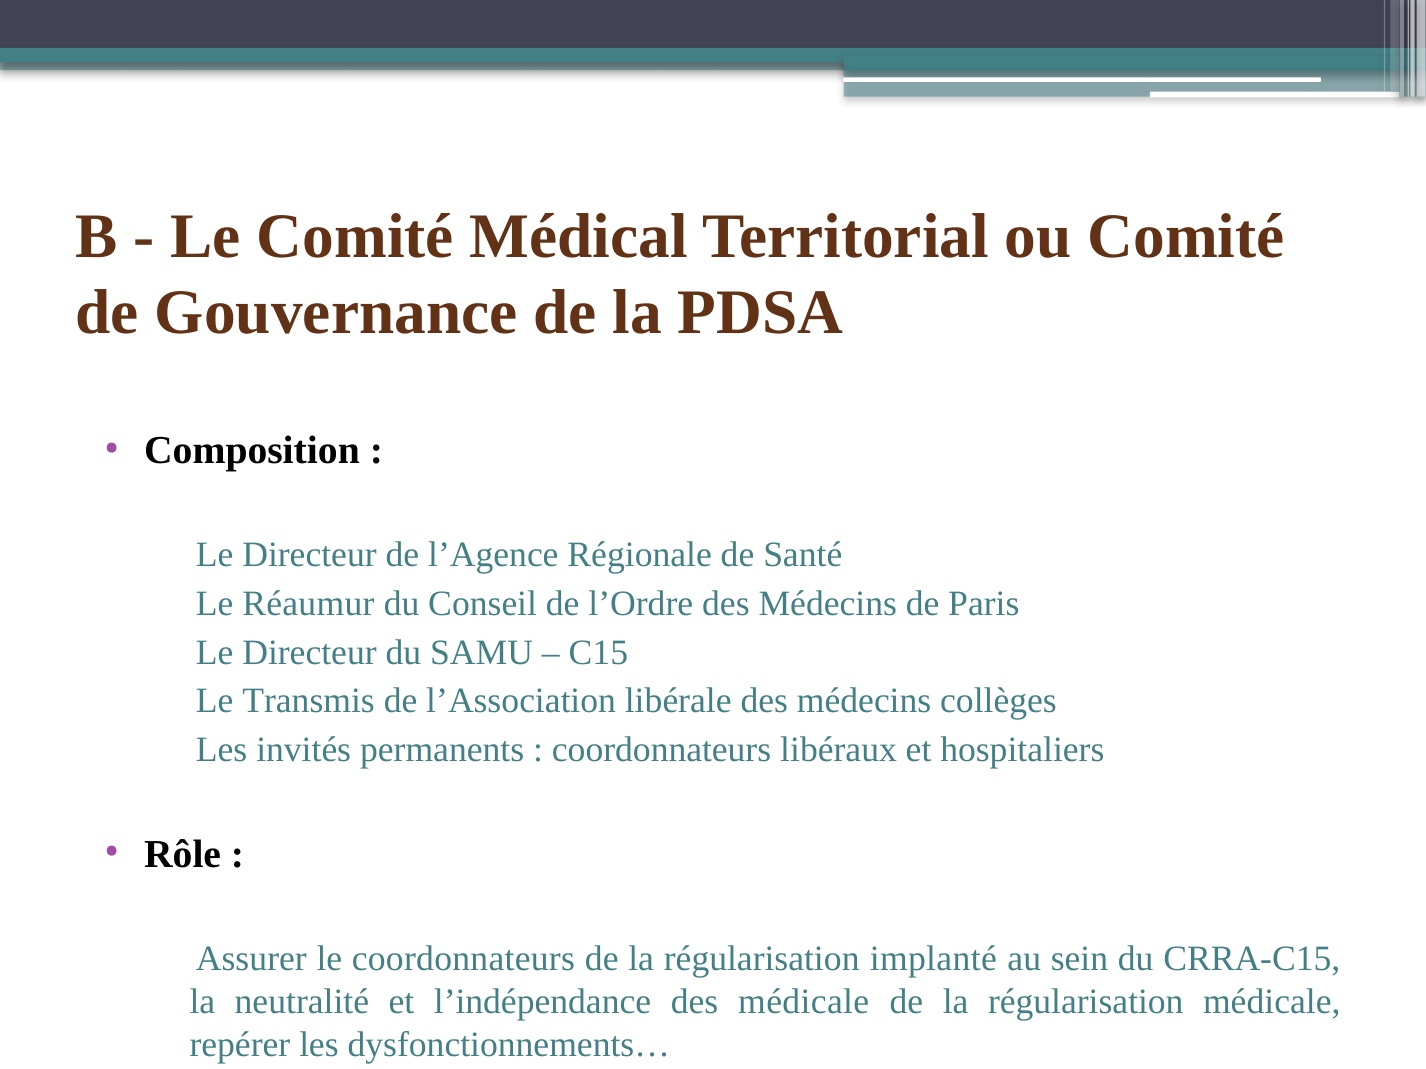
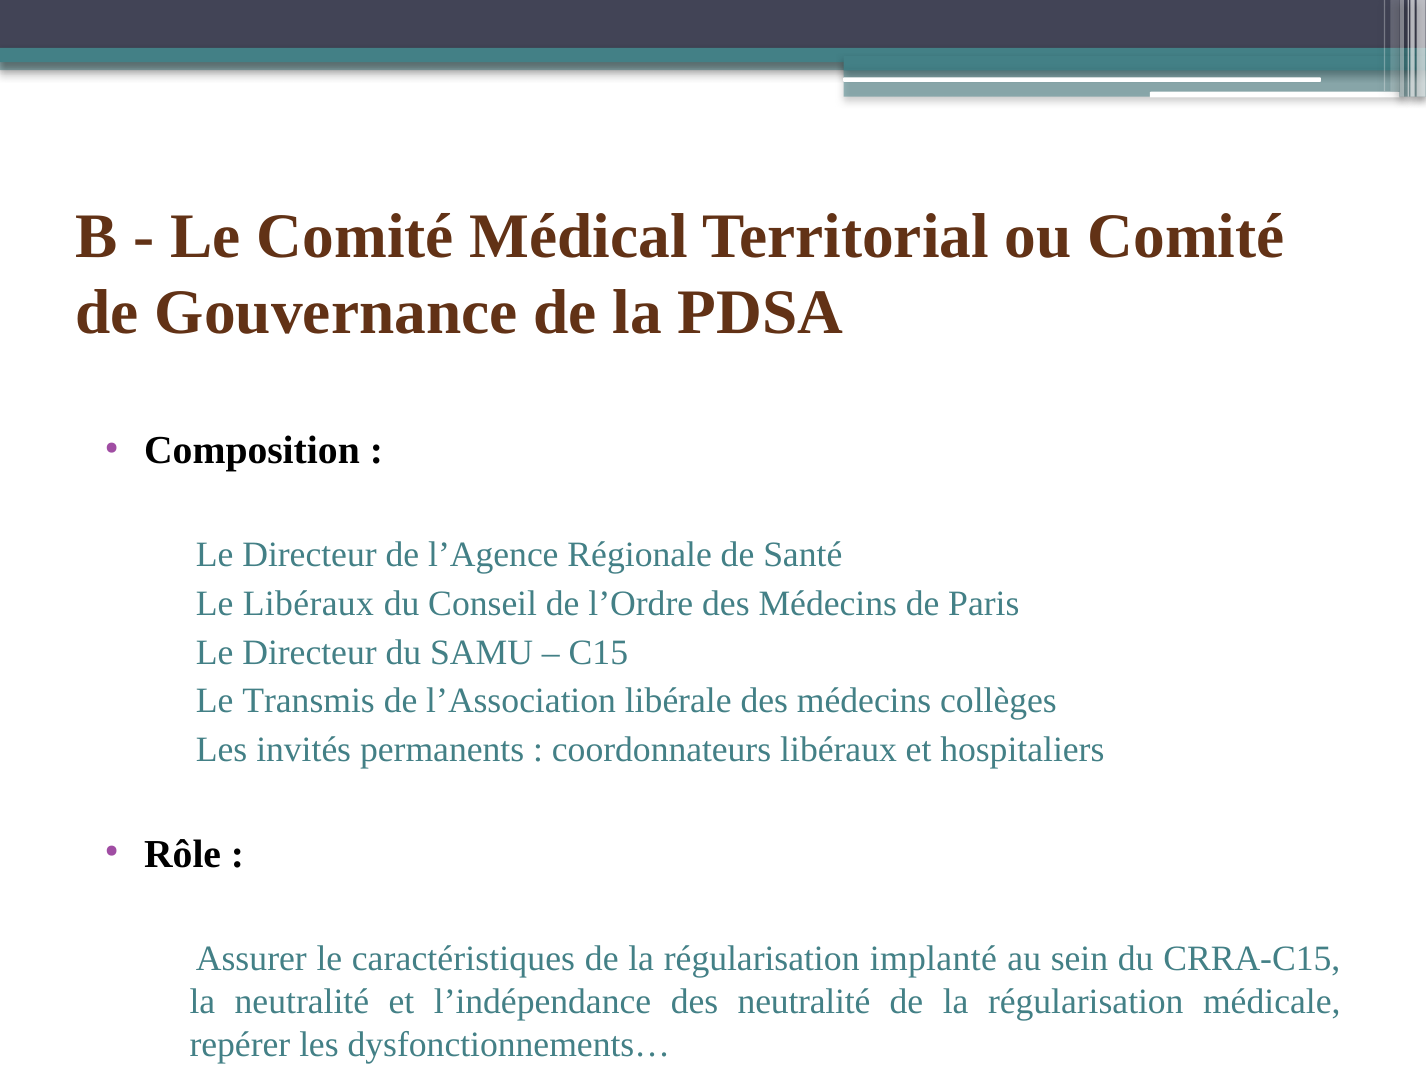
Réaumur at (308, 604): Réaumur -> Libéraux
le coordonnateurs: coordonnateurs -> caractéristiques
des médicale: médicale -> neutralité
